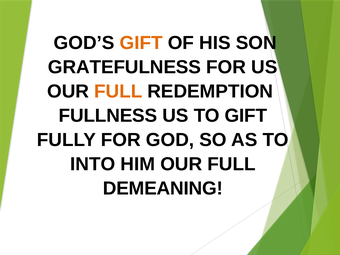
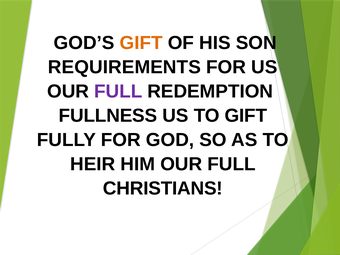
GRATEFULNESS: GRATEFULNESS -> REQUIREMENTS
FULL at (118, 91) colour: orange -> purple
INTO: INTO -> HEIR
DEMEANING: DEMEANING -> CHRISTIANS
